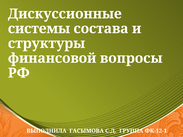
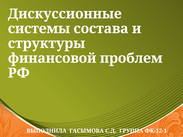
вопросы: вопросы -> проблем
